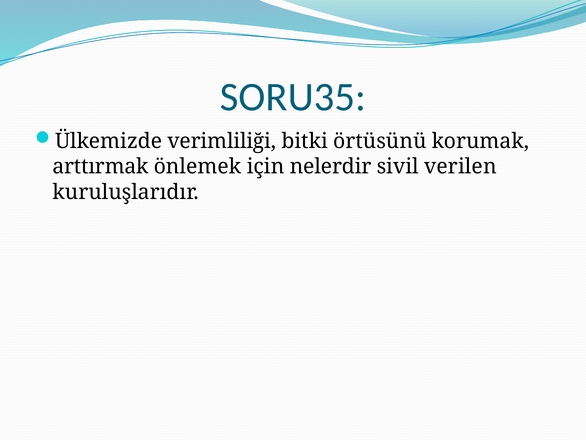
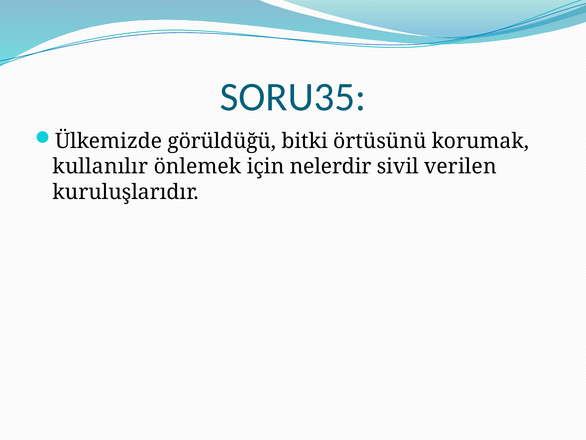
verimliliği: verimliliği -> görüldüğü
arttırmak: arttırmak -> kullanılır
